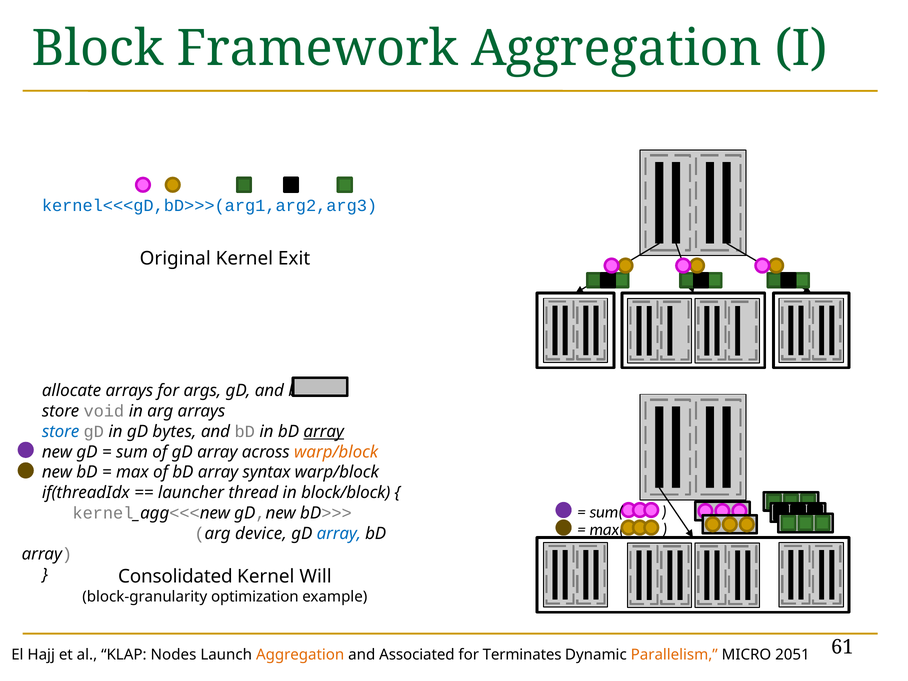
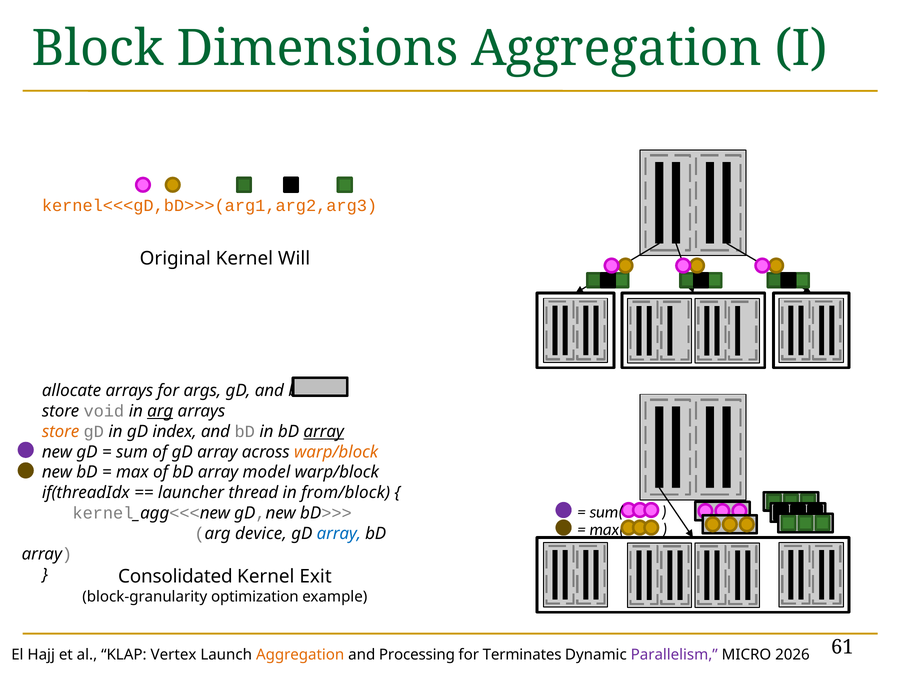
Framework: Framework -> Dimensions
kernel<<<gD,bD>>>(arg1,arg2,arg3 colour: blue -> orange
Exit: Exit -> Will
arg at (160, 411) underline: none -> present
store at (61, 432) colour: blue -> orange
bytes: bytes -> index
syntax: syntax -> model
block/block: block/block -> from/block
Will: Will -> Exit
Nodes: Nodes -> Vertex
Associated: Associated -> Processing
Parallelism colour: orange -> purple
2051: 2051 -> 2026
